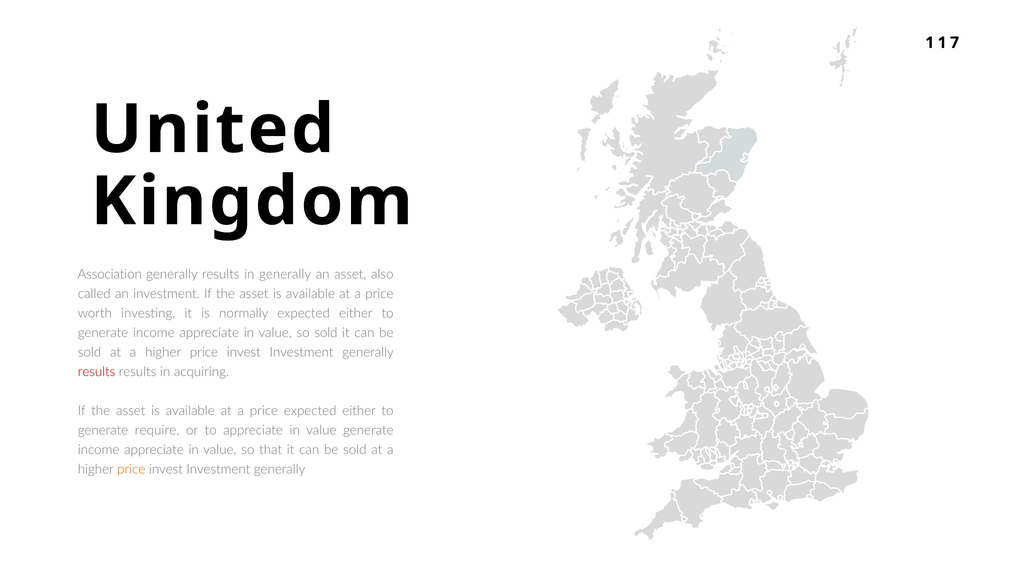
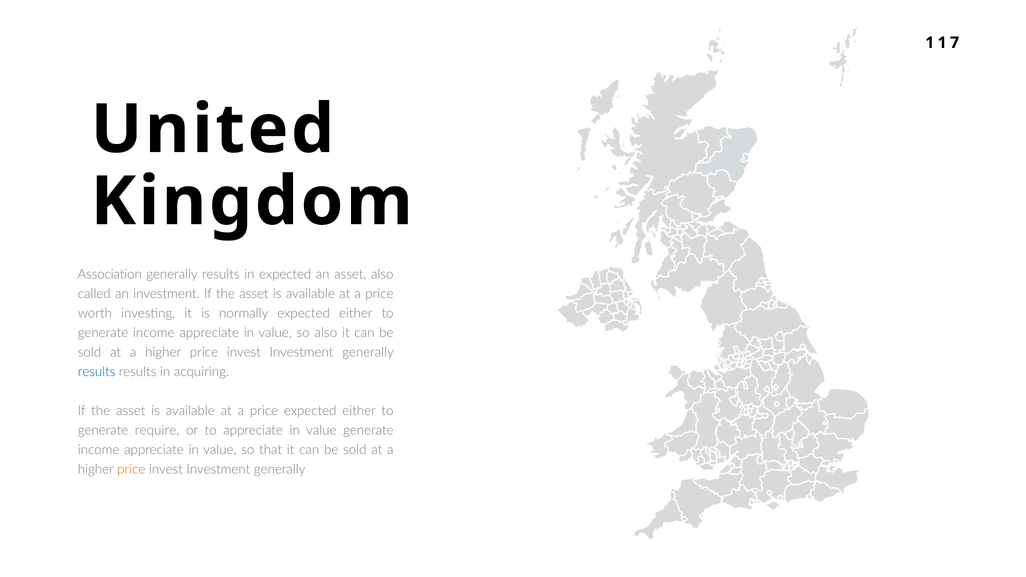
in generally: generally -> expected
so sold: sold -> also
results at (97, 372) colour: red -> blue
